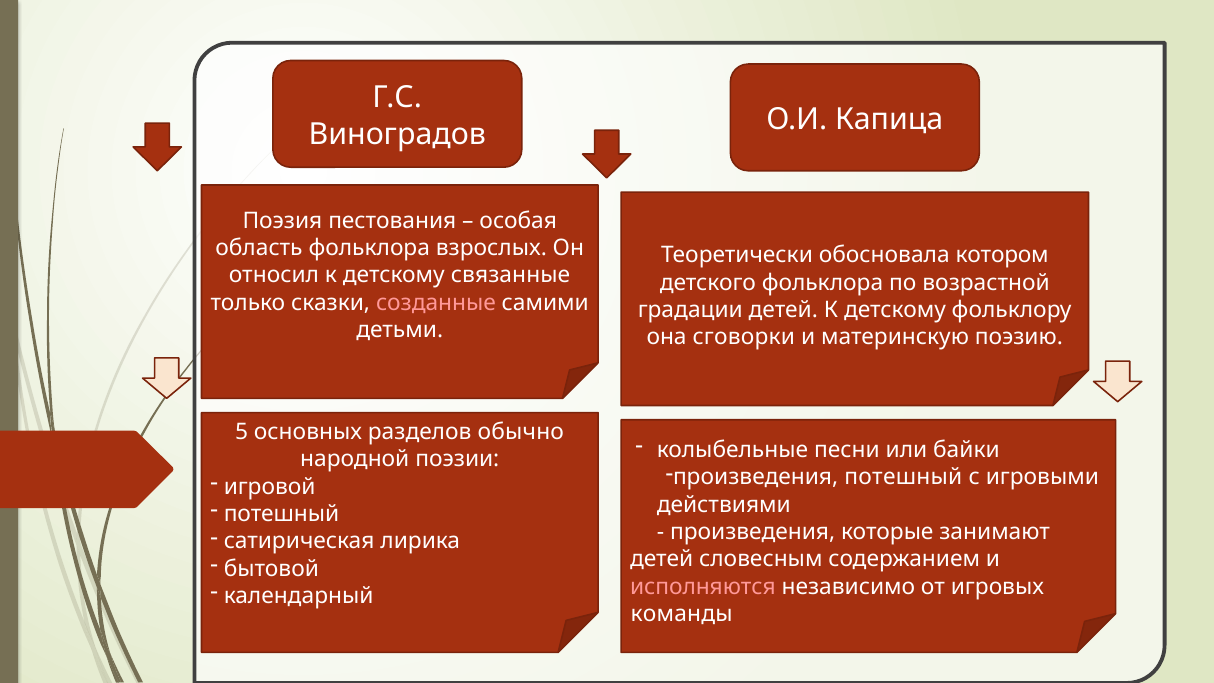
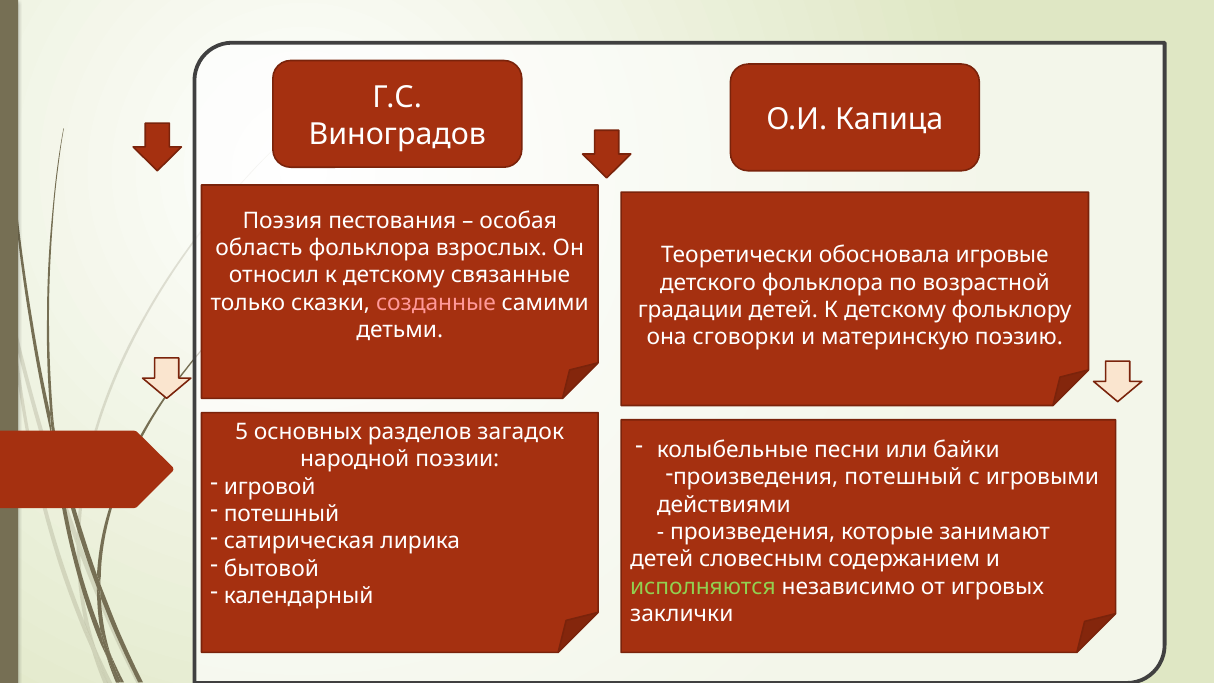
котором: котором -> игровые
обычно: обычно -> загадок
исполняются colour: pink -> light green
команды: команды -> заклички
